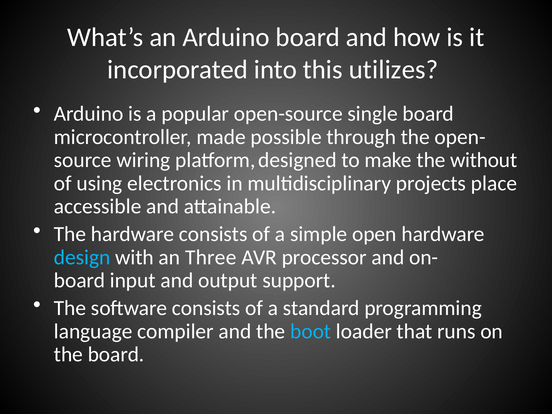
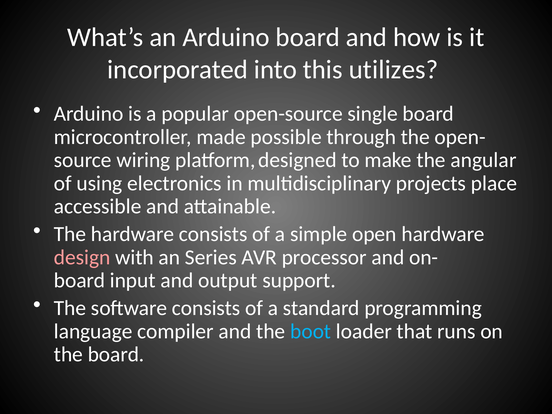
without: without -> angular
design colour: light blue -> pink
Three: Three -> Series
